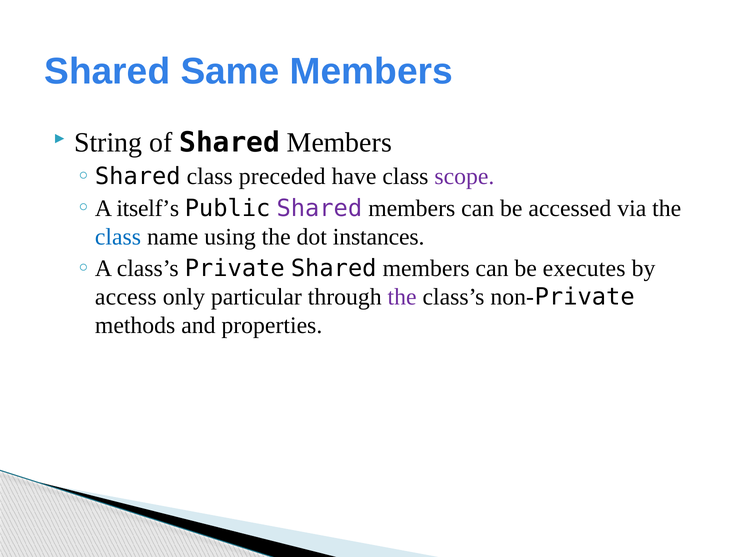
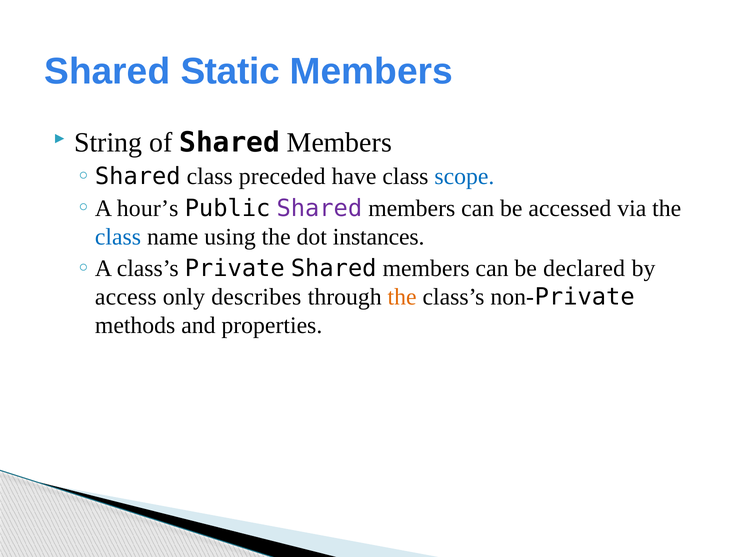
Same: Same -> Static
scope colour: purple -> blue
itself’s: itself’s -> hour’s
executes: executes -> declared
particular: particular -> describes
the at (402, 297) colour: purple -> orange
